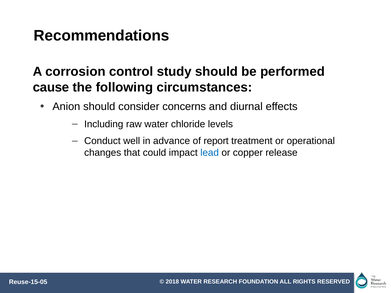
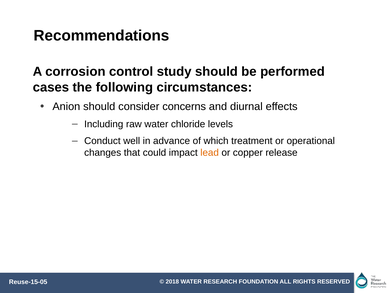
cause: cause -> cases
report: report -> which
lead colour: blue -> orange
